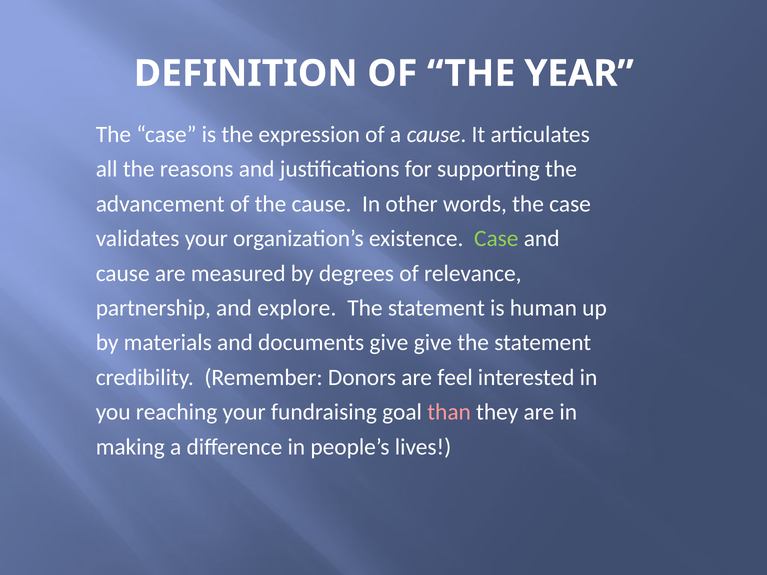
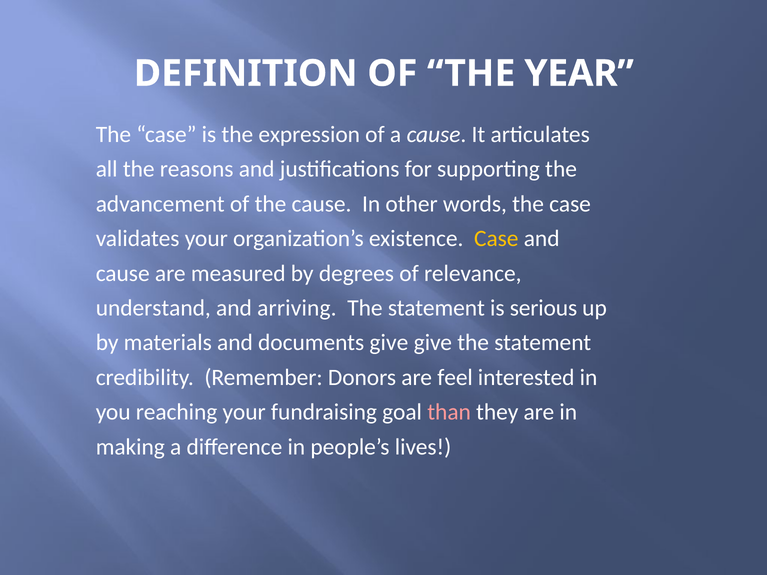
Case at (496, 239) colour: light green -> yellow
partnership: partnership -> understand
explore: explore -> arriving
human: human -> serious
